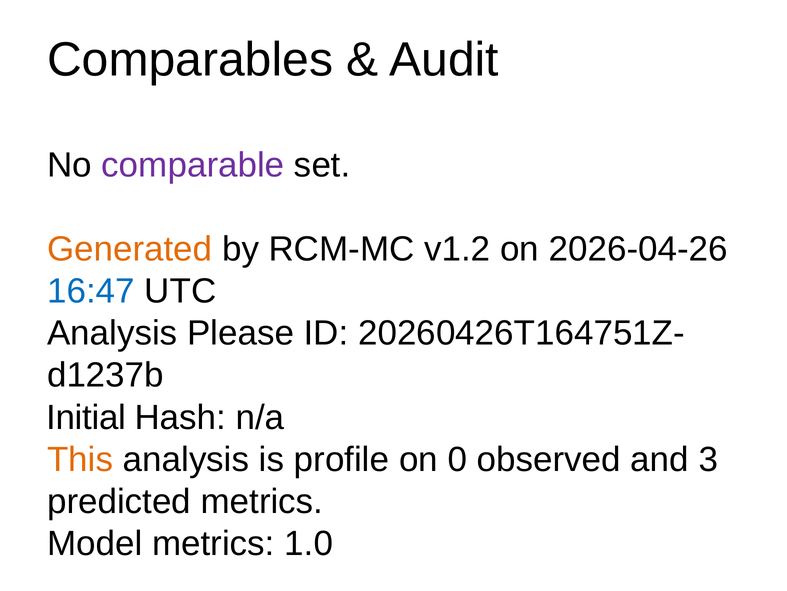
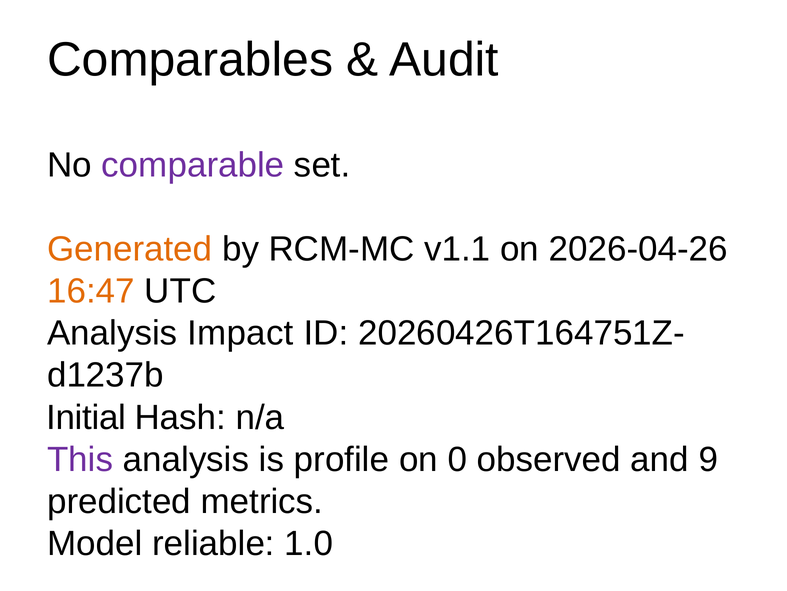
v1.2: v1.2 -> v1.1
16:47 colour: blue -> orange
Please: Please -> Impact
This colour: orange -> purple
3: 3 -> 9
Model metrics: metrics -> reliable
